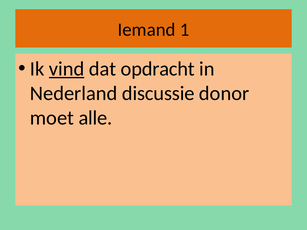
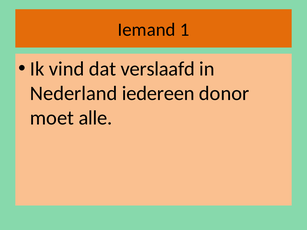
vind underline: present -> none
opdracht: opdracht -> verslaafd
discussie: discussie -> iedereen
